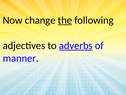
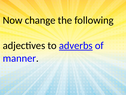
the underline: present -> none
